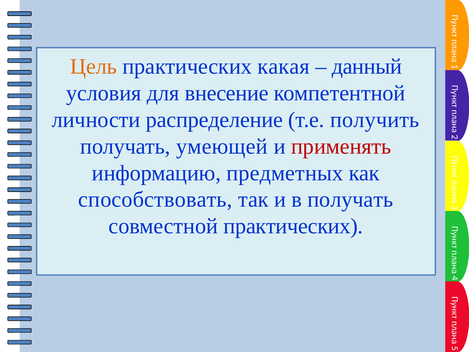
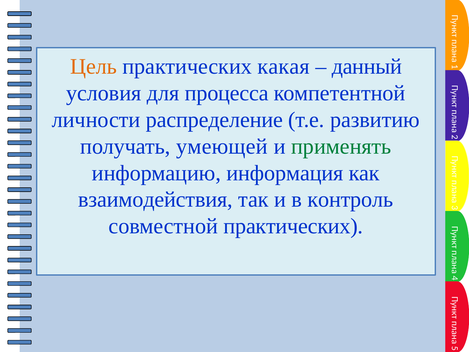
внесение: внесение -> процесса
получить: получить -> развитию
применять colour: red -> green
предметных: предметных -> информация
способствовать: способствовать -> взаимодействия
в получать: получать -> контроль
